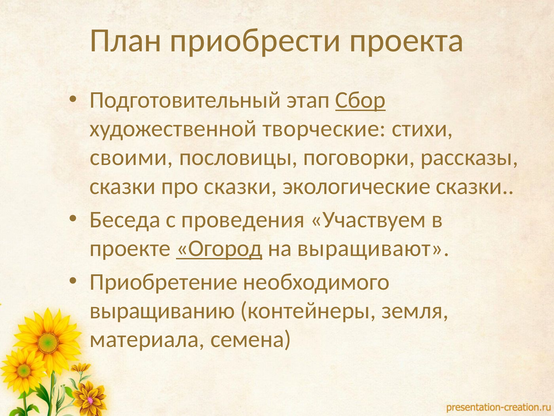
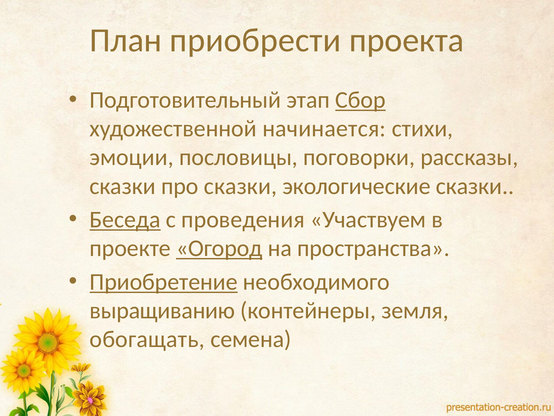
творческие: творческие -> начинается
своими: своими -> эмоции
Беседа underline: none -> present
выращивают: выращивают -> пространства
Приобретение underline: none -> present
материала: материала -> обогащать
